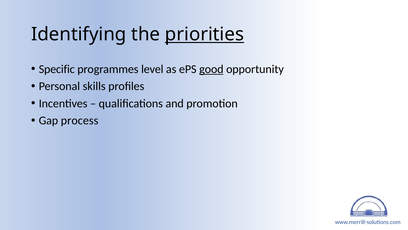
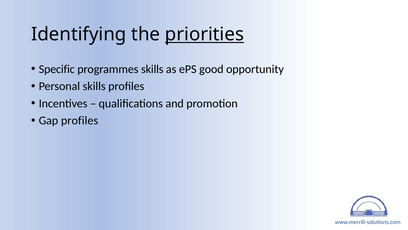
programmes level: level -> skills
good underline: present -> none
Gap process: process -> profiles
